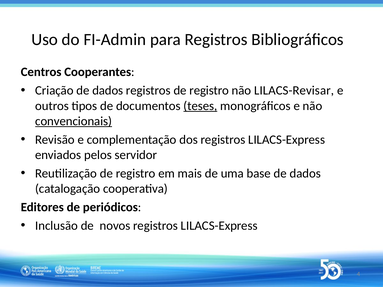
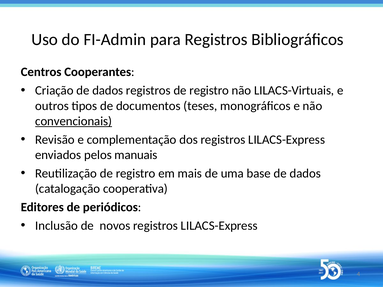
LILACS-Revisar: LILACS-Revisar -> LILACS-Virtuais
teses underline: present -> none
servidor: servidor -> manuais
